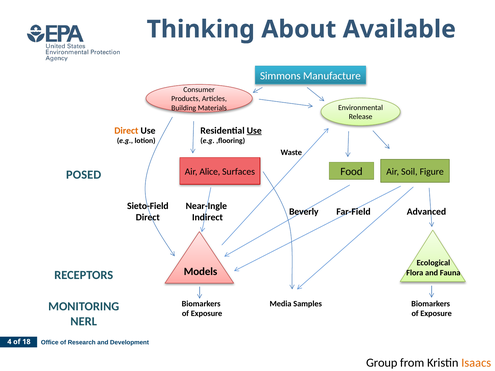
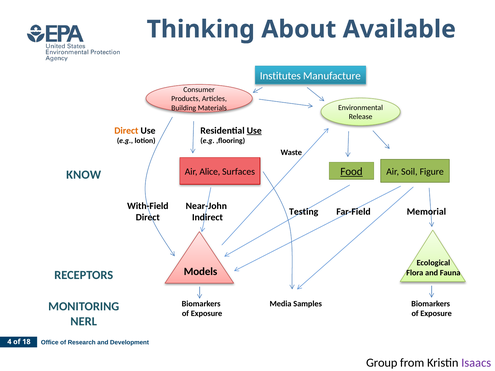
Simmons: Simmons -> Institutes
Food underline: none -> present
POSED: POSED -> KNOW
Sieto-Field: Sieto-Field -> With-Field
Near-Ingle: Near-Ingle -> Near-John
Beverly: Beverly -> Testing
Advanced: Advanced -> Memorial
Isaacs colour: orange -> purple
